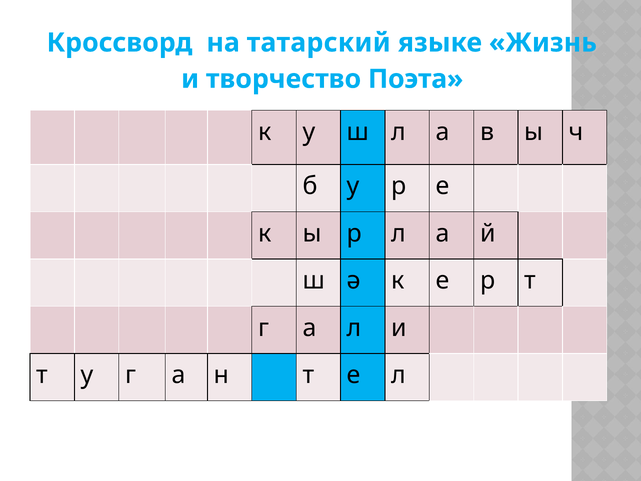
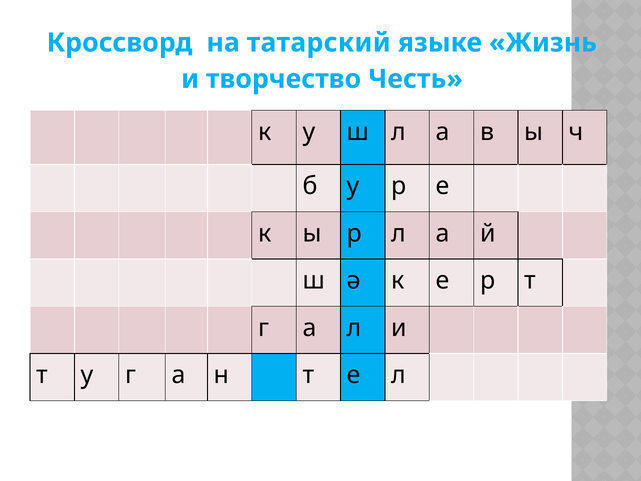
Поэта: Поэта -> Честь
